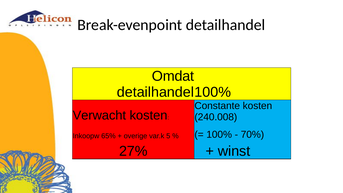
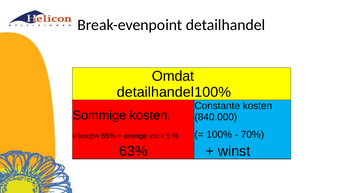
Verwacht: Verwacht -> Sommige
240.008: 240.008 -> 840.000
27%: 27% -> 63%
